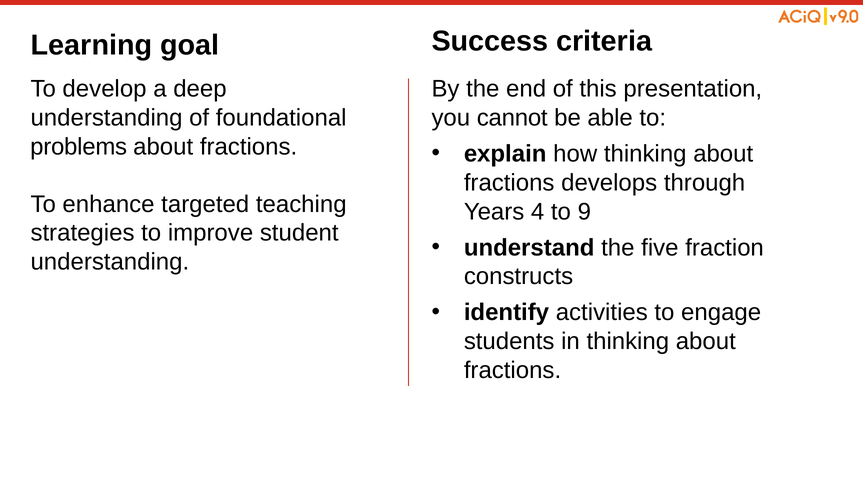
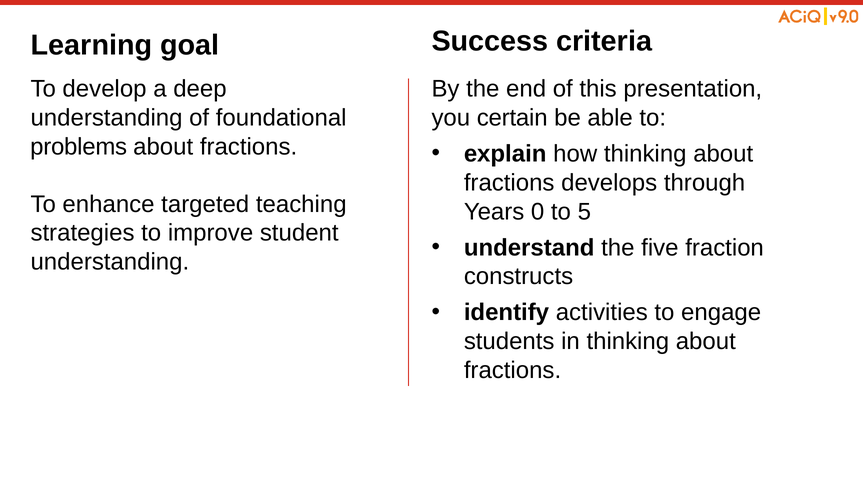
cannot: cannot -> certain
4: 4 -> 0
9: 9 -> 5
